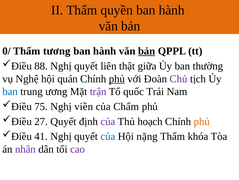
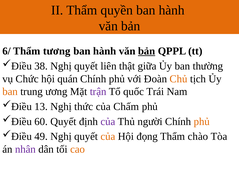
0/: 0/ -> 6/
88: 88 -> 38
Nghệ: Nghệ -> Chức
phủ at (117, 79) underline: present -> none
Chủ colour: purple -> orange
ban at (10, 91) colour: blue -> orange
75: 75 -> 13
viền: viền -> thức
27: 27 -> 60
hoạch: hoạch -> người
41: 41 -> 49
của at (108, 136) colour: blue -> orange
nặng: nặng -> đọng
khóa: khóa -> chào
cao colour: purple -> orange
